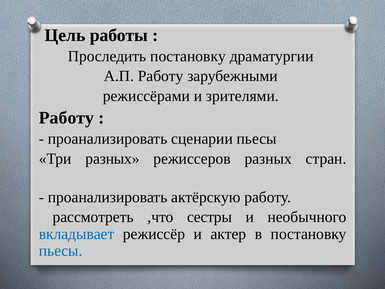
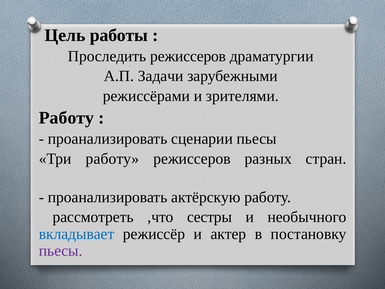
Проследить постановку: постановку -> режиссеров
А.П Работу: Работу -> Задачи
Три разных: разных -> работу
пьесы at (61, 250) colour: blue -> purple
